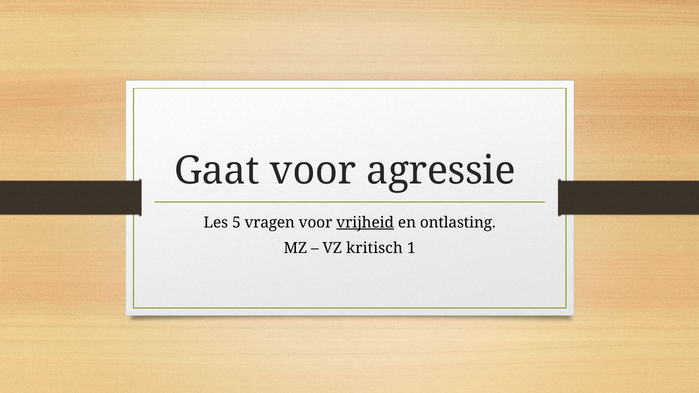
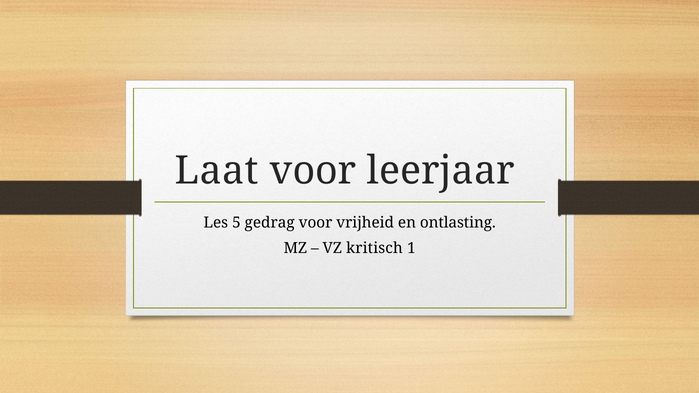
Gaat: Gaat -> Laat
agressie: agressie -> leerjaar
vragen: vragen -> gedrag
vrijheid underline: present -> none
